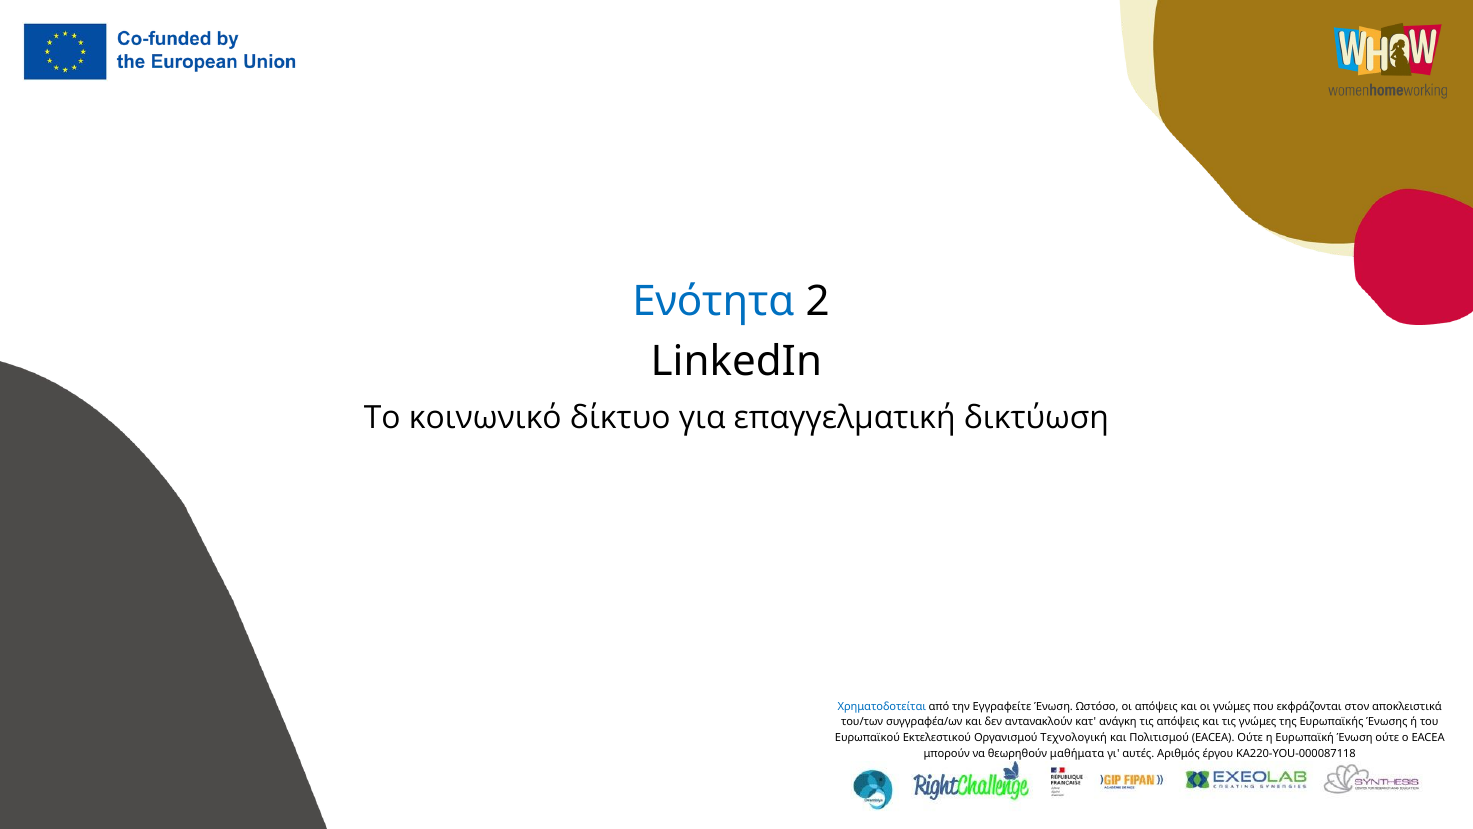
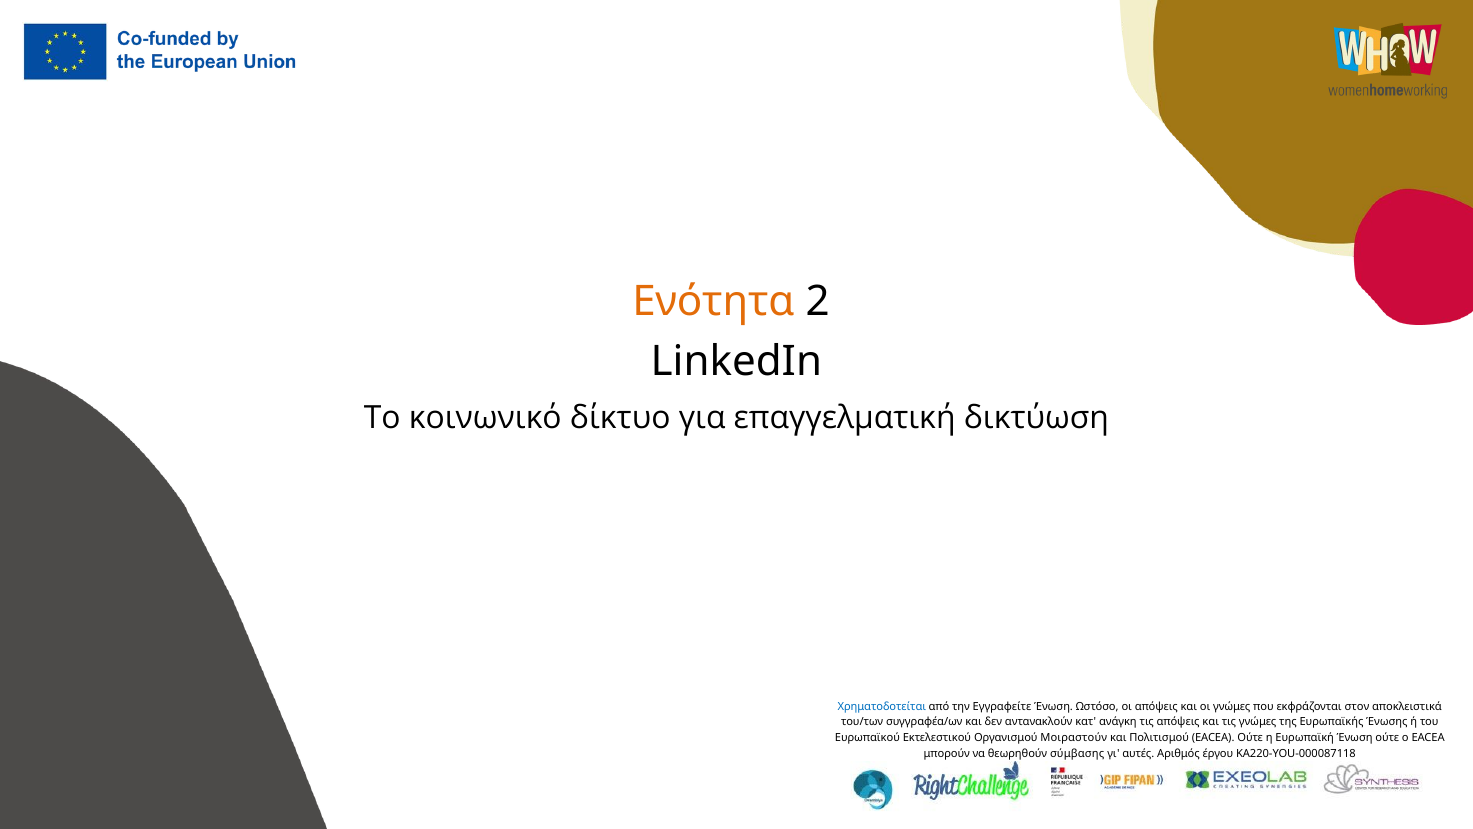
Ενότητα colour: blue -> orange
Τεχνολογική: Τεχνολογική -> Μοιραστούν
μαθήματα: μαθήματα -> σύμβασης
